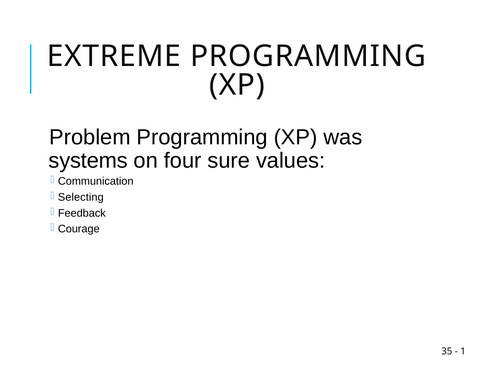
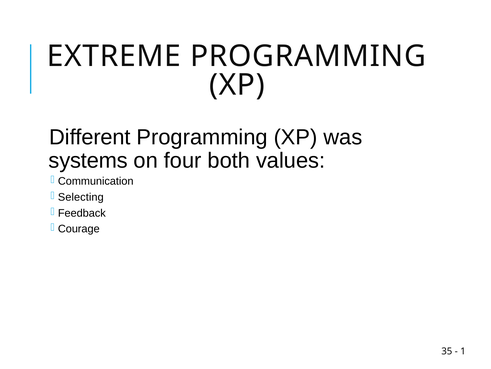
Problem: Problem -> Different
sure: sure -> both
